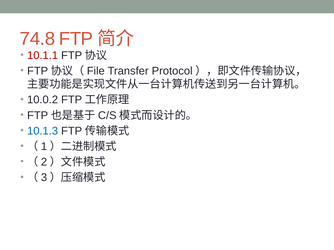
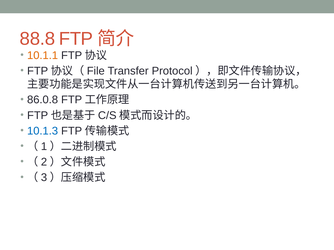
74.8: 74.8 -> 88.8
10.1.1 colour: red -> orange
10.0.2: 10.0.2 -> 86.0.8
